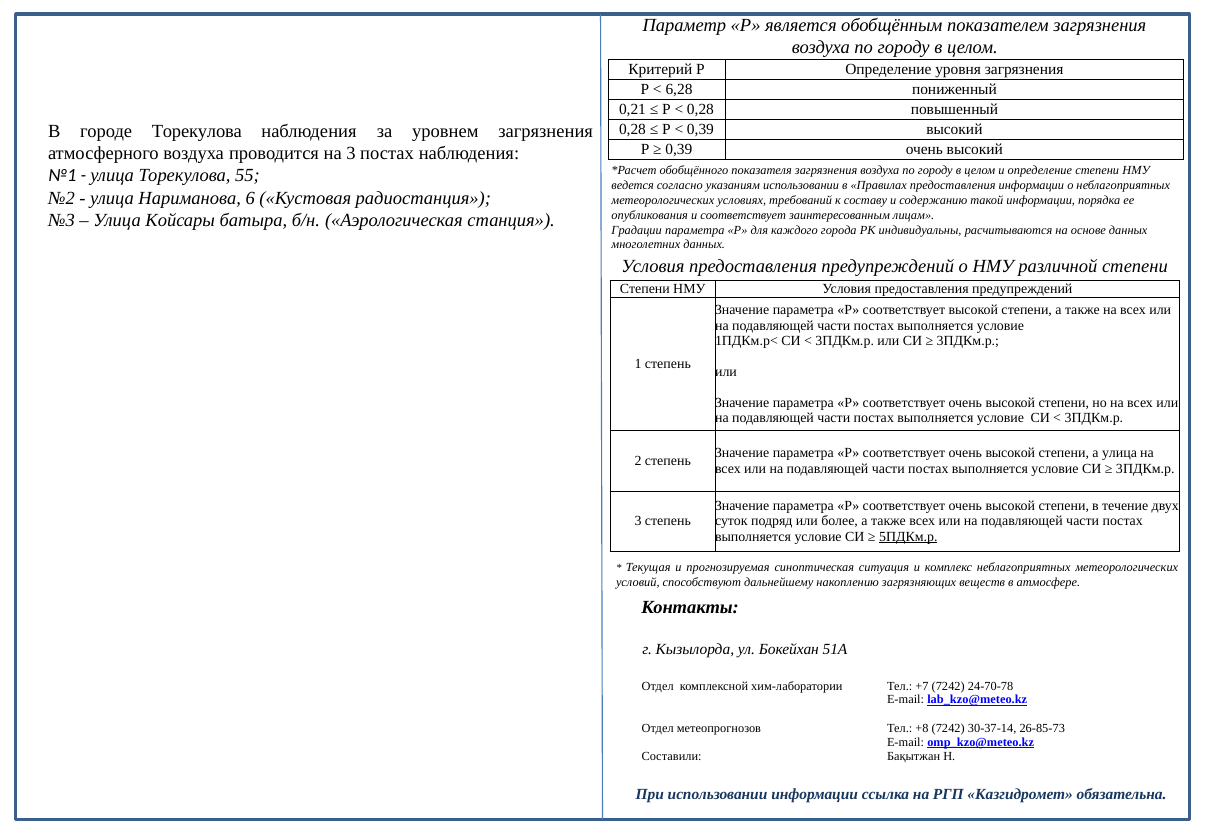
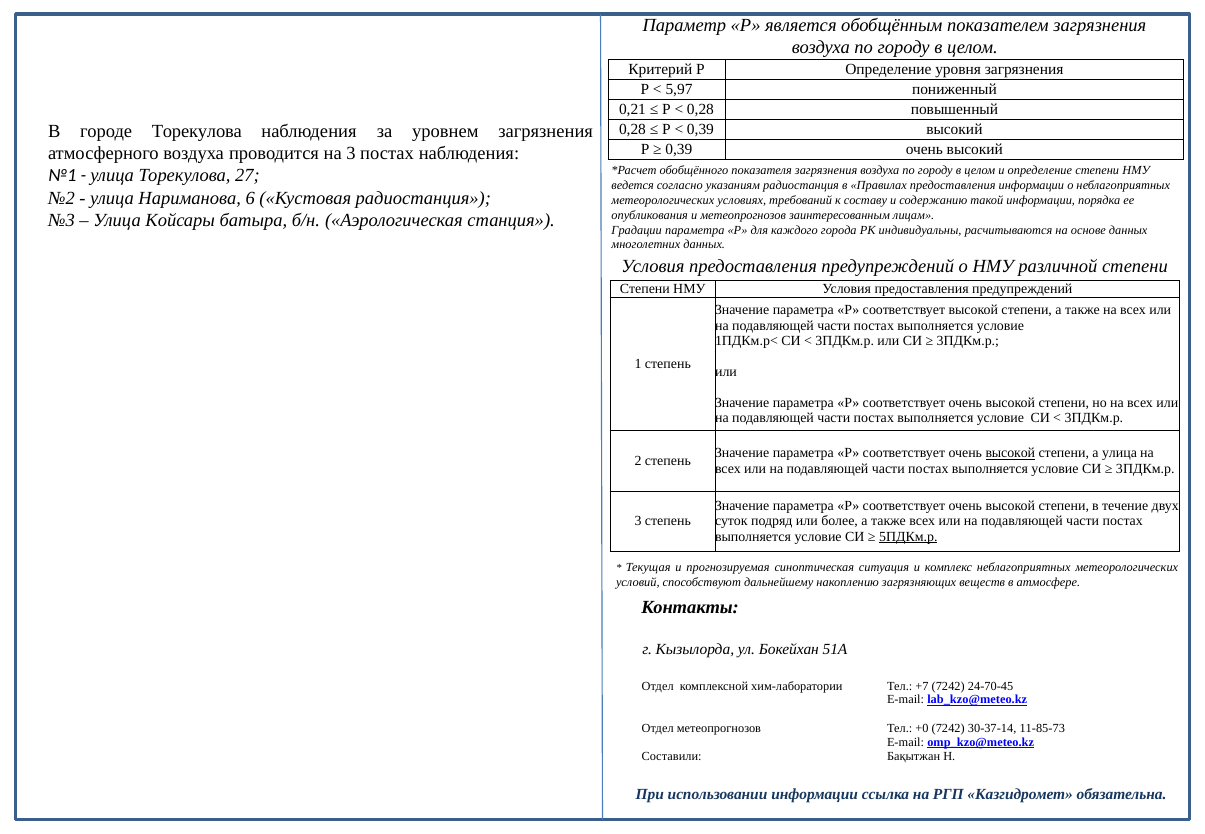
6,28: 6,28 -> 5,97
55: 55 -> 27
указаниям использовании: использовании -> радиостанция
и соответствует: соответствует -> метеопрогнозов
высокой at (1010, 453) underline: none -> present
24-70-78: 24-70-78 -> 24-70-45
+8: +8 -> +0
26-85-73: 26-85-73 -> 11-85-73
